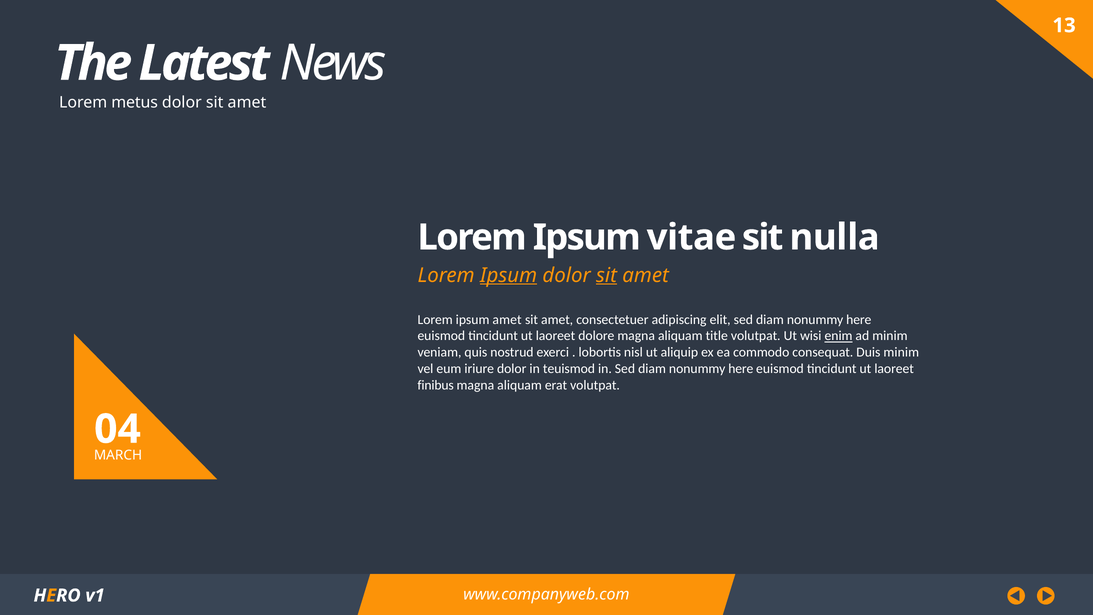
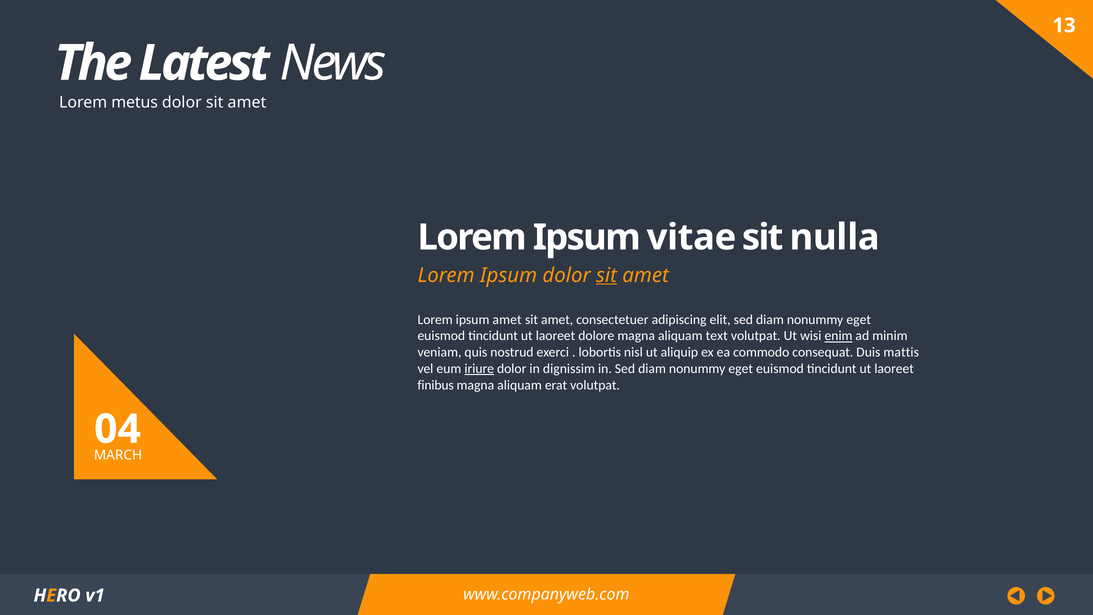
Ipsum at (509, 275) underline: present -> none
here at (859, 319): here -> eget
title: title -> text
Duis minim: minim -> mattis
iriure underline: none -> present
teuismod: teuismod -> dignissim
here at (741, 369): here -> eget
